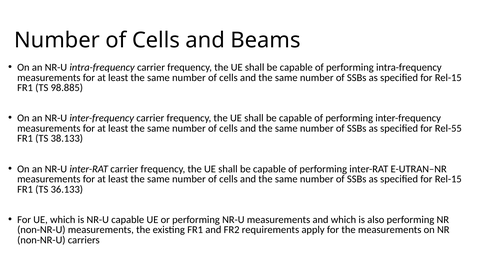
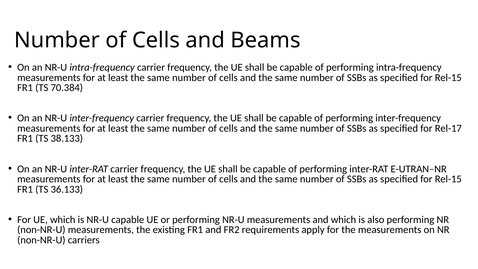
98.885: 98.885 -> 70.384
Rel-55: Rel-55 -> Rel-17
